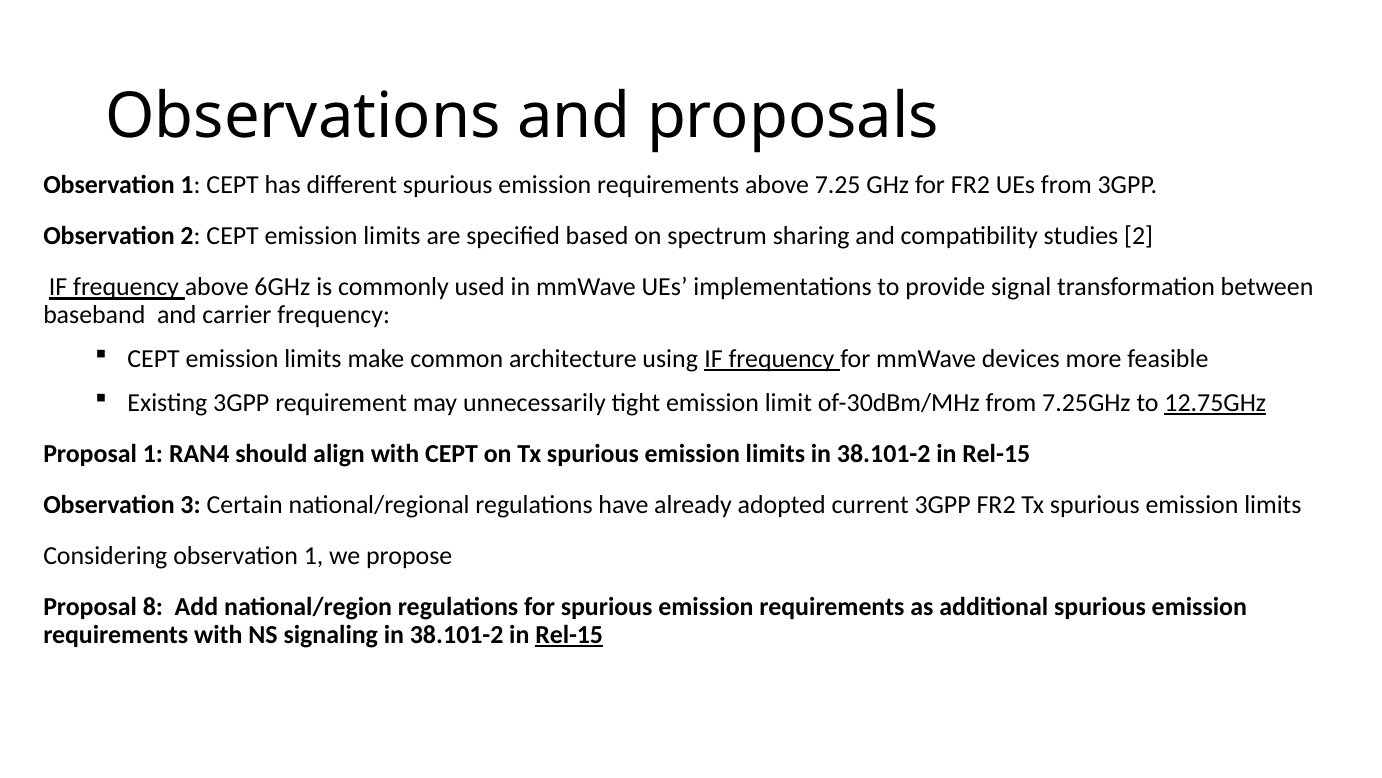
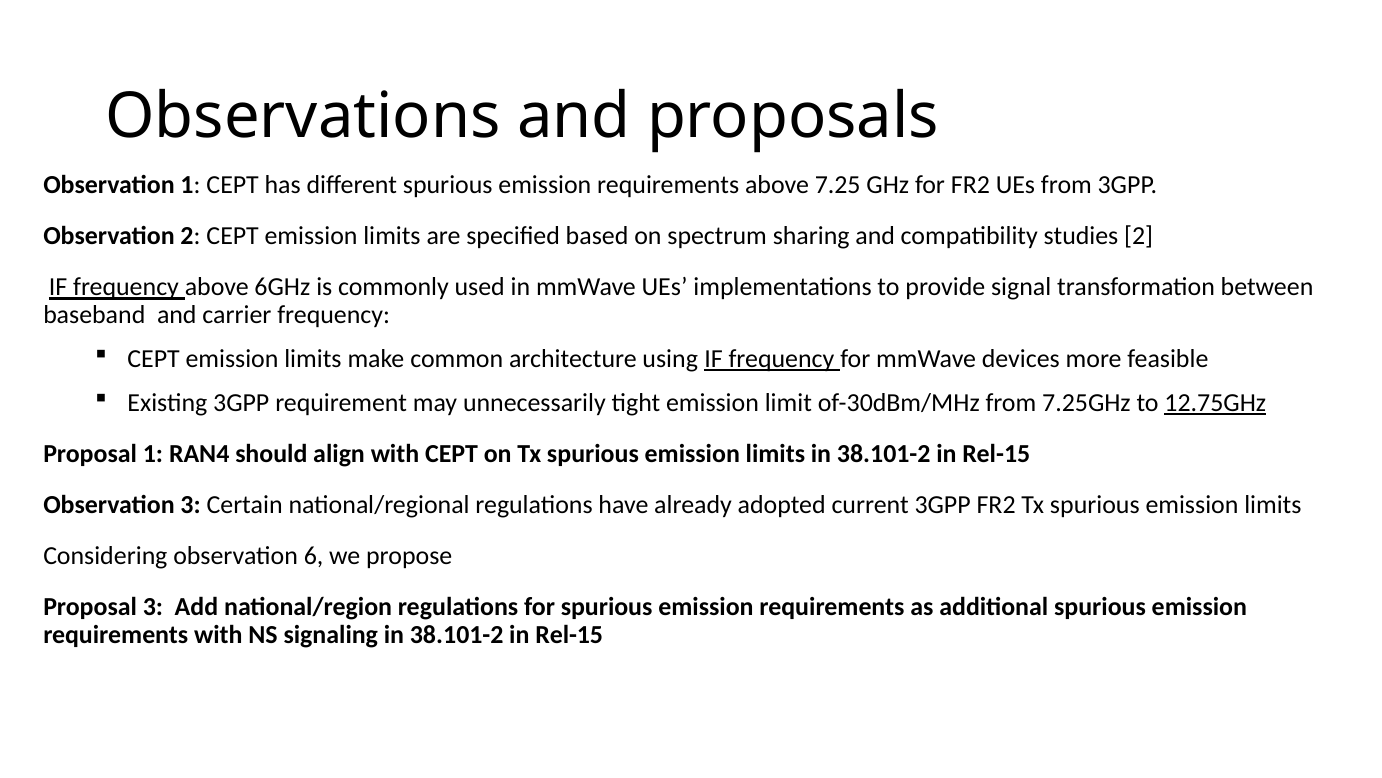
Considering observation 1: 1 -> 6
Proposal 8: 8 -> 3
Rel-15 at (569, 635) underline: present -> none
